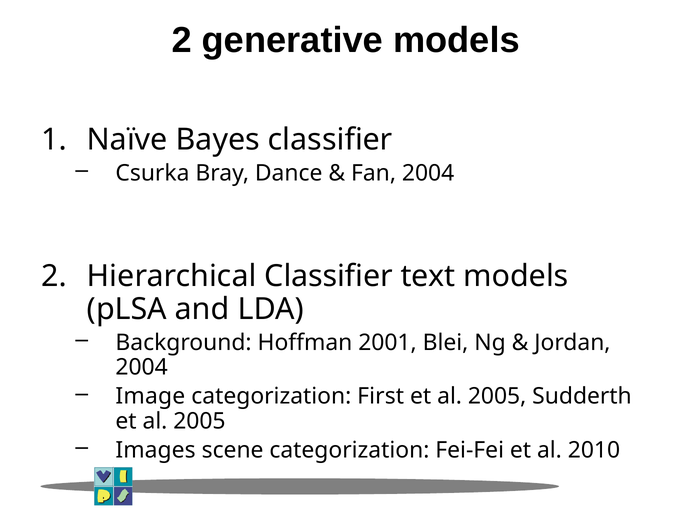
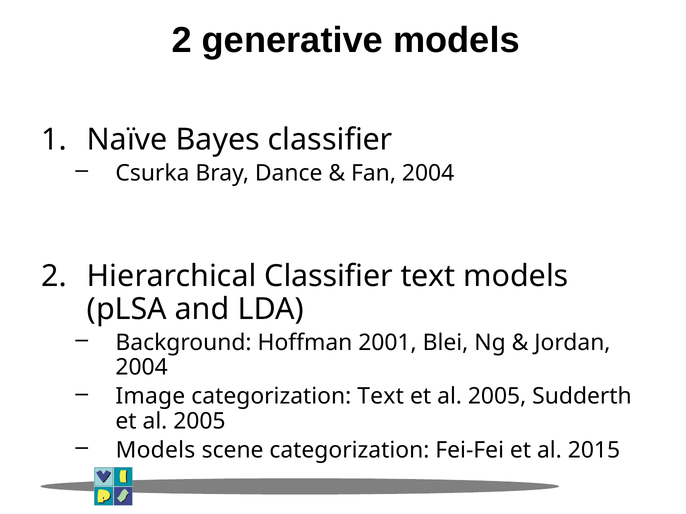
categorization First: First -> Text
Images at (156, 451): Images -> Models
2010: 2010 -> 2015
